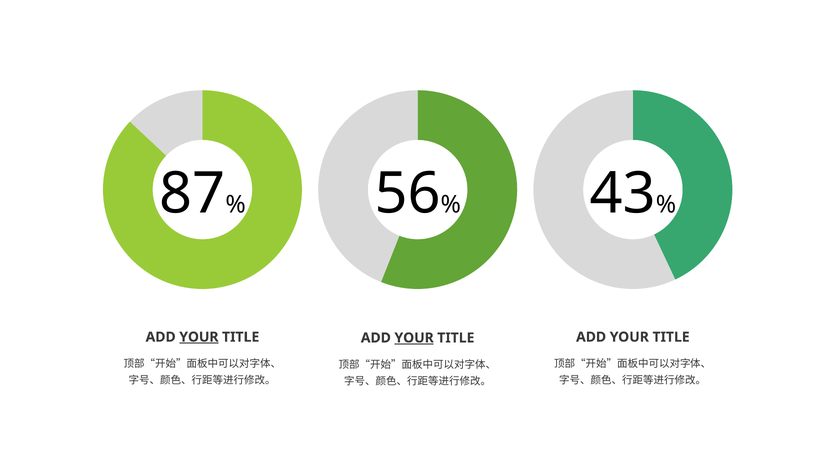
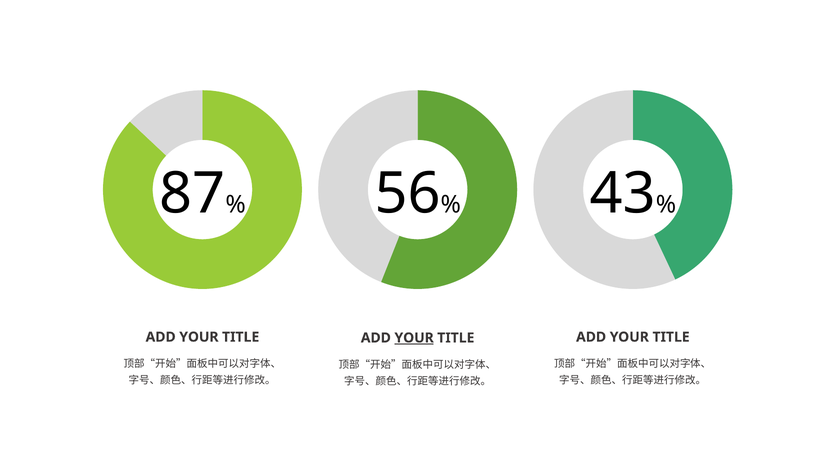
YOUR at (199, 337) underline: present -> none
